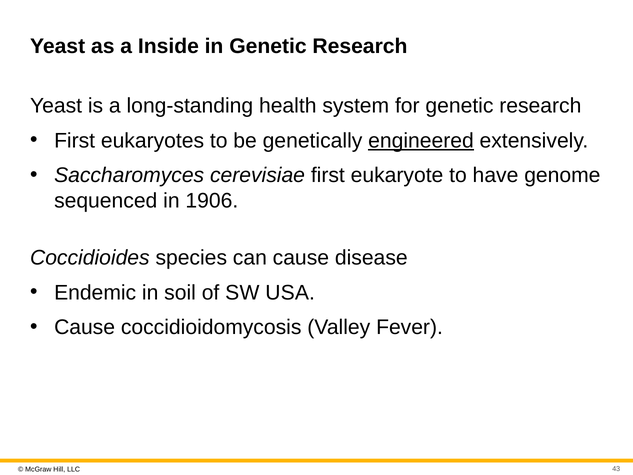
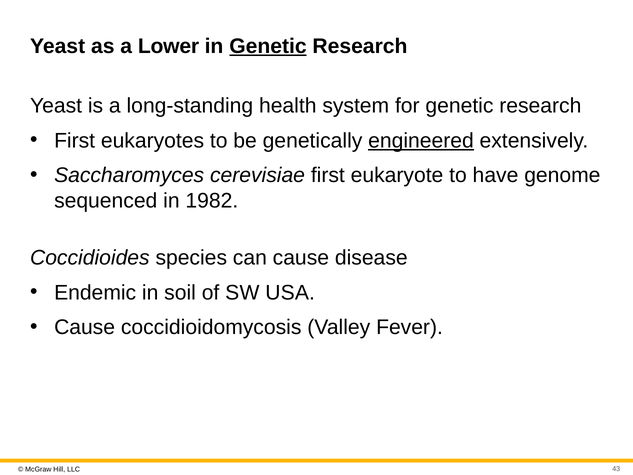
Inside: Inside -> Lower
Genetic at (268, 46) underline: none -> present
1906: 1906 -> 1982
